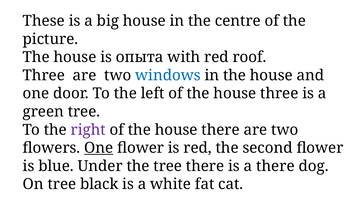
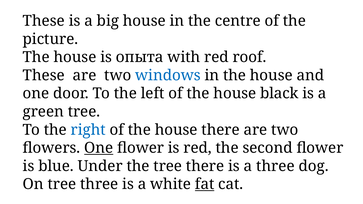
Three at (44, 75): Three -> These
house three: three -> black
right colour: purple -> blue
a there: there -> three
tree black: black -> three
fat underline: none -> present
